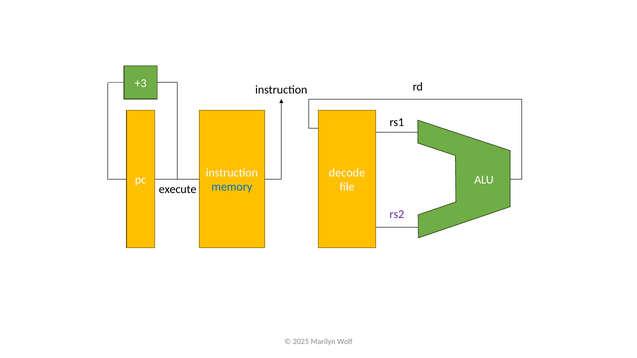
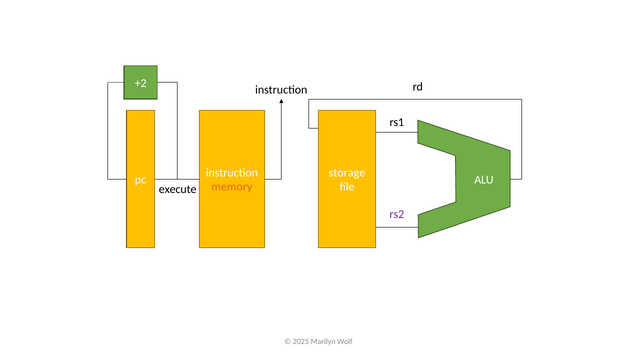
+3: +3 -> +2
decode: decode -> storage
memory colour: blue -> orange
